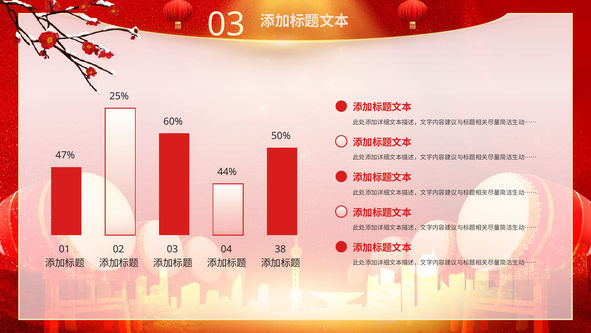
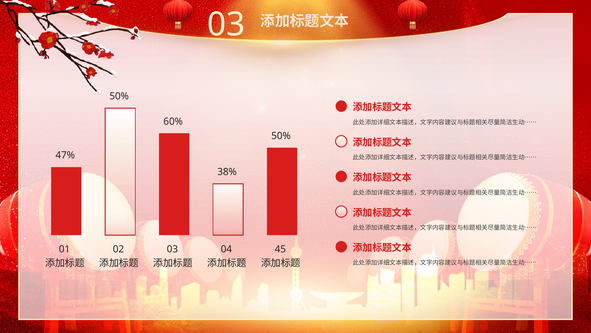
25% at (119, 96): 25% -> 50%
44%: 44% -> 38%
38: 38 -> 45
